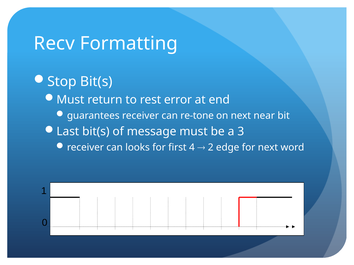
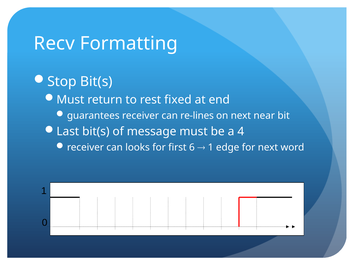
error: error -> fixed
re-tone: re-tone -> re-lines
3: 3 -> 4
4: 4 -> 6
2 at (211, 148): 2 -> 1
